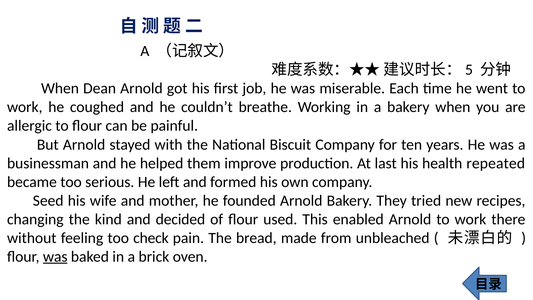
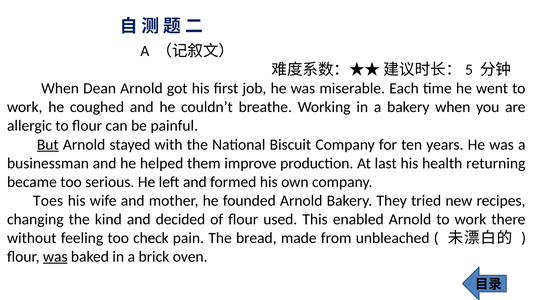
But underline: none -> present
repeated: repeated -> returning
Seed: Seed -> Toes
